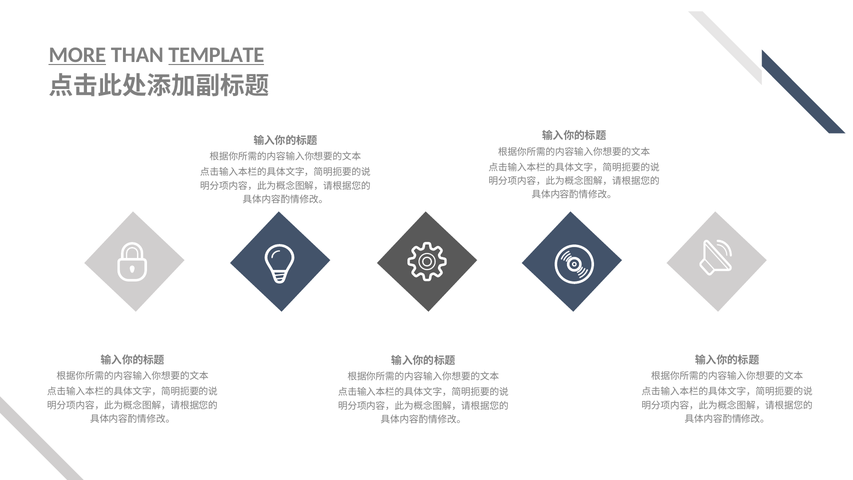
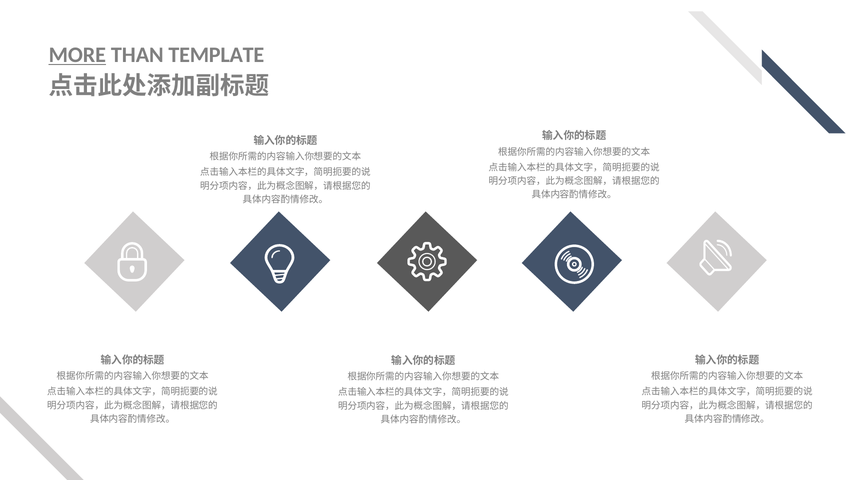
TEMPLATE underline: present -> none
